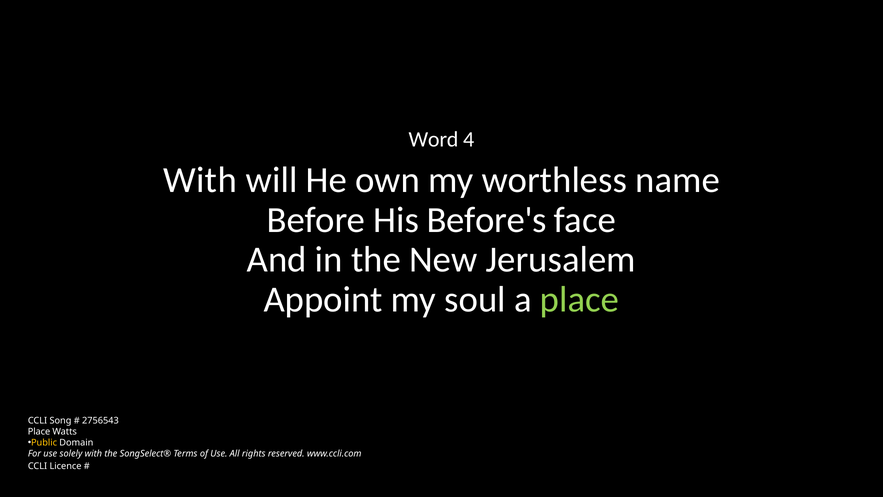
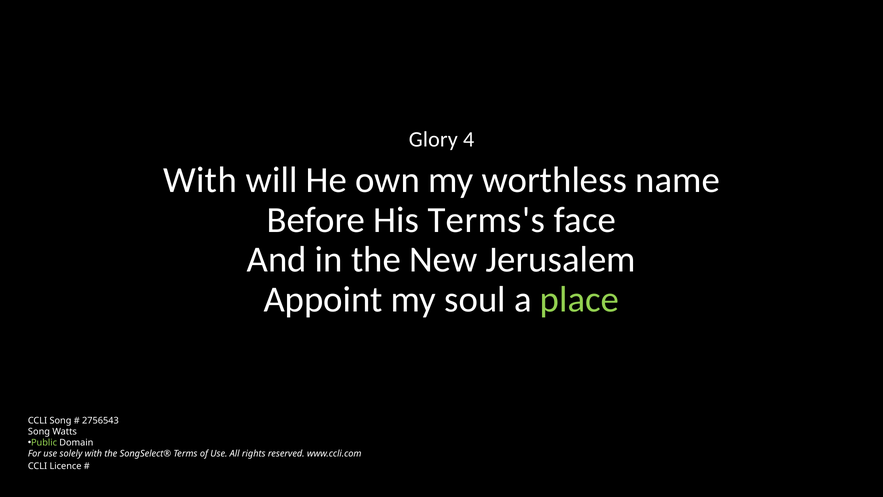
Word: Word -> Glory
Before's: Before's -> Terms's
Place at (39, 432): Place -> Song
Public colour: yellow -> light green
